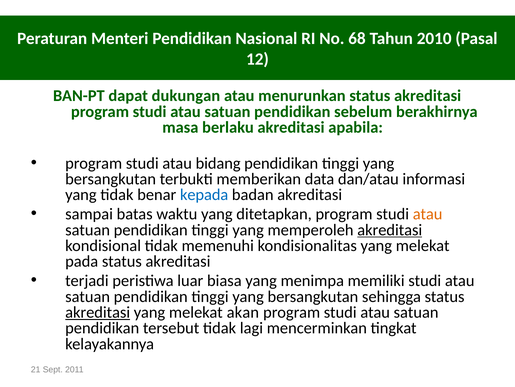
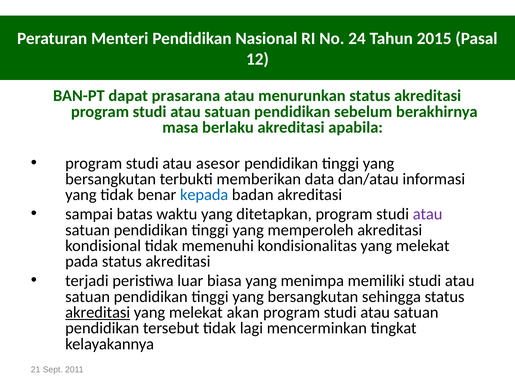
68: 68 -> 24
2010: 2010 -> 2015
dukungan: dukungan -> prasarana
bidang: bidang -> asesor
atau at (428, 214) colour: orange -> purple
akreditasi at (390, 229) underline: present -> none
